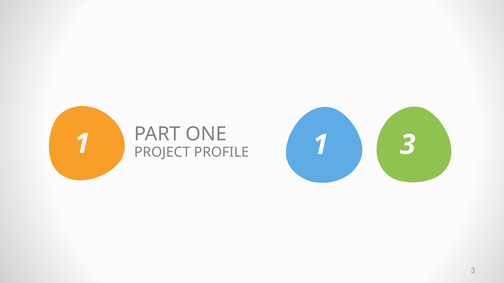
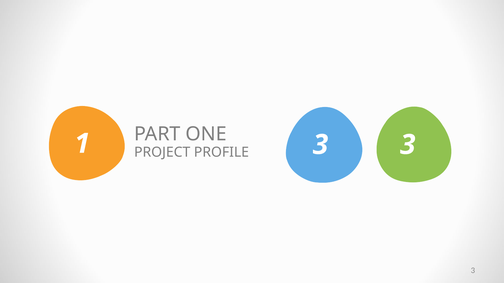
1 1: 1 -> 3
